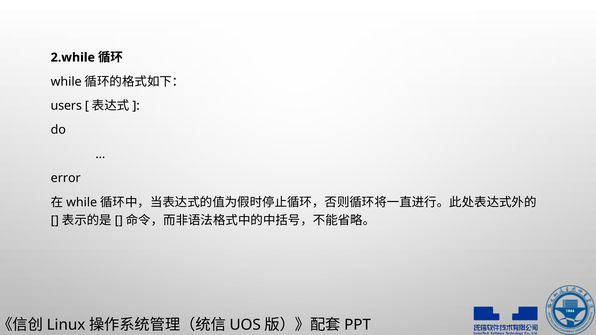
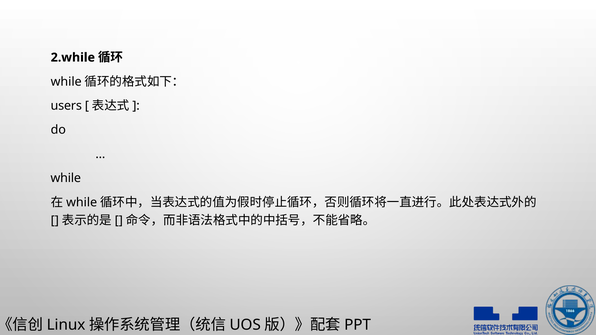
error: error -> while
